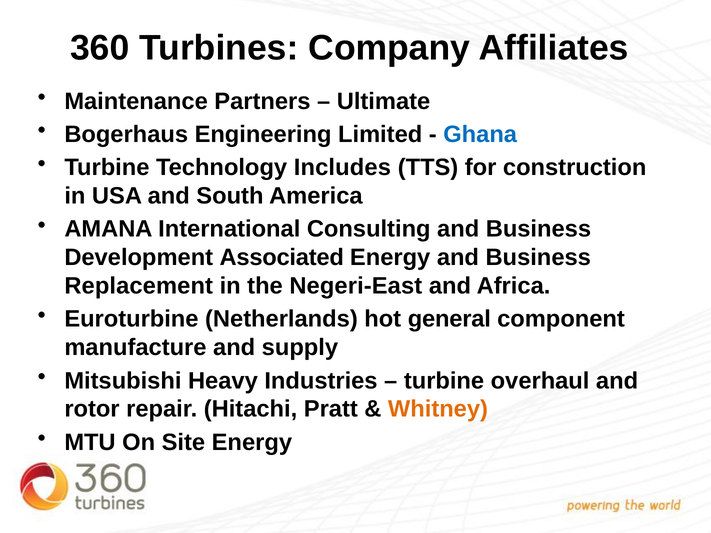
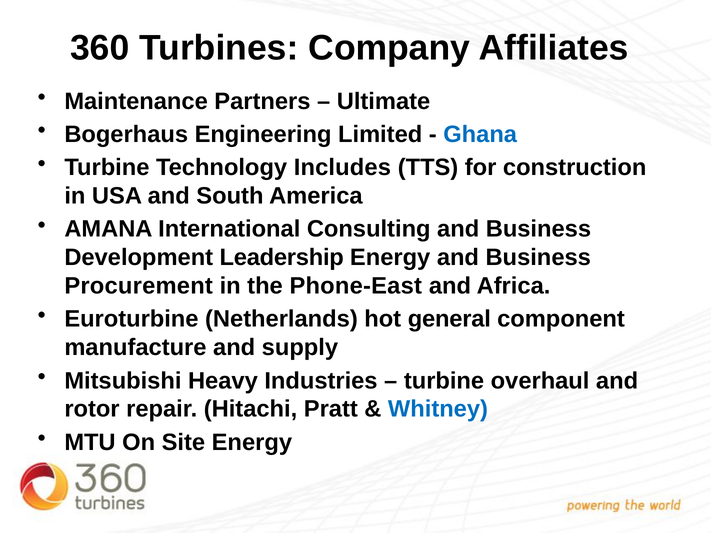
Associated: Associated -> Leadership
Replacement: Replacement -> Procurement
Negeri-East: Negeri-East -> Phone-East
Whitney colour: orange -> blue
